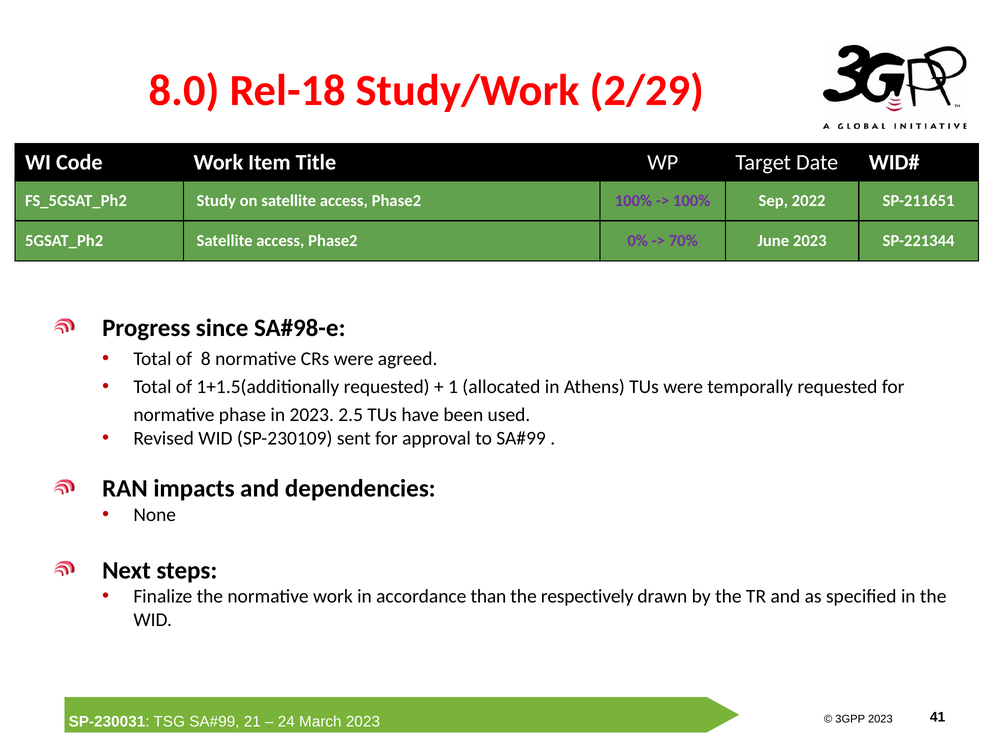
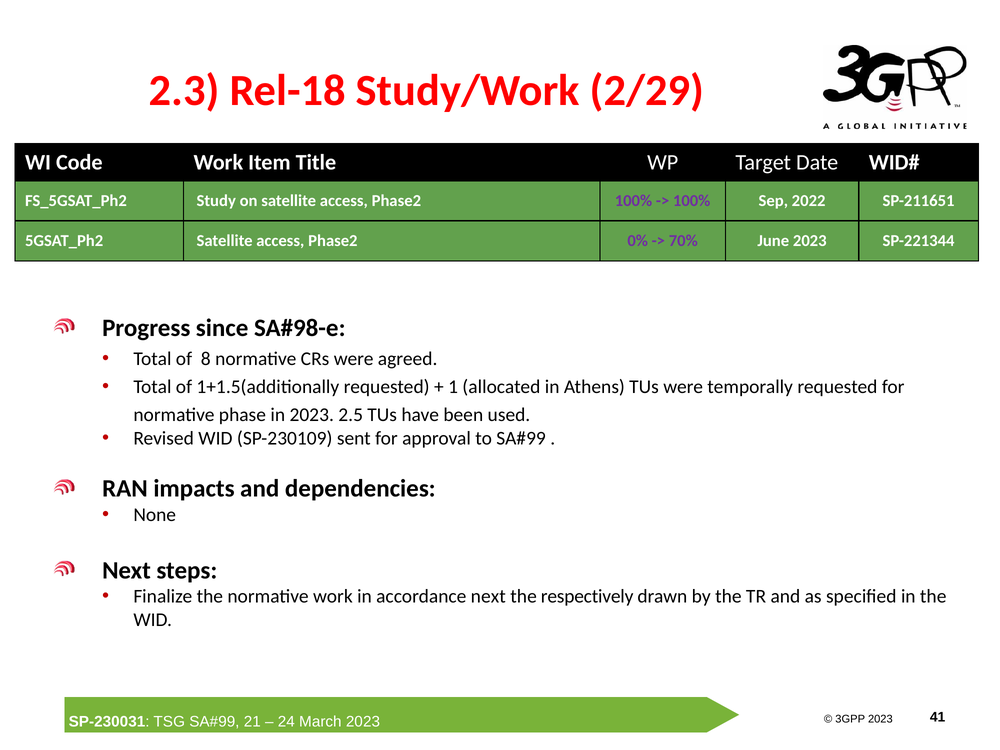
8.0: 8.0 -> 2.3
accordance than: than -> next
